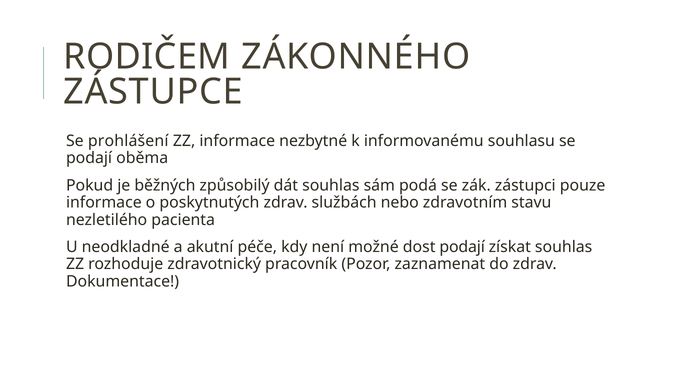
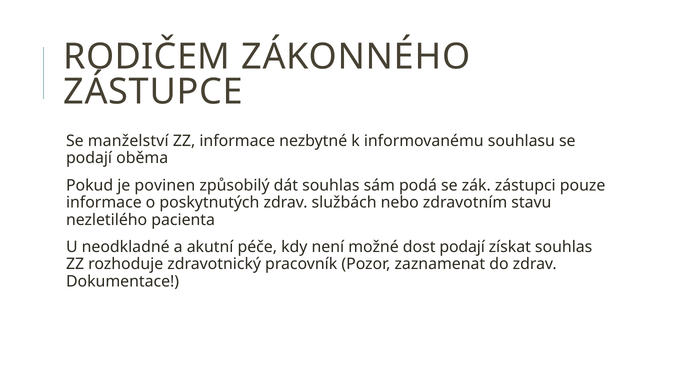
prohlášení: prohlášení -> manželství
běžných: běžných -> povinen
